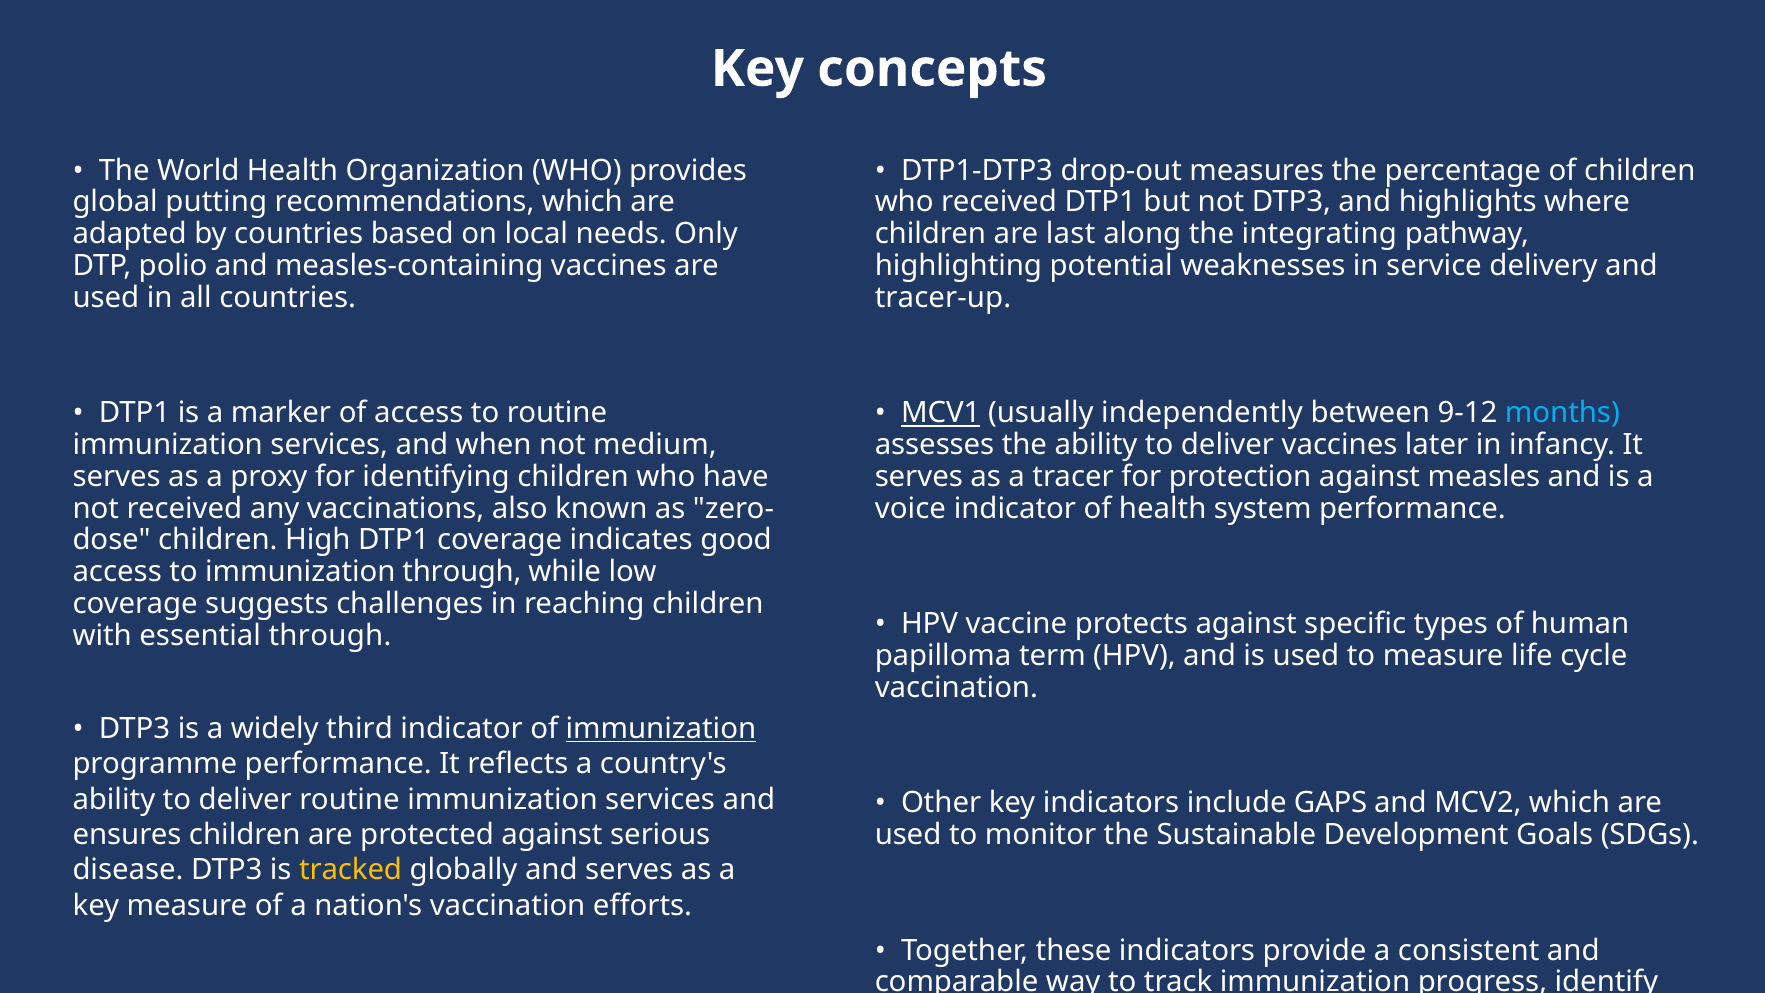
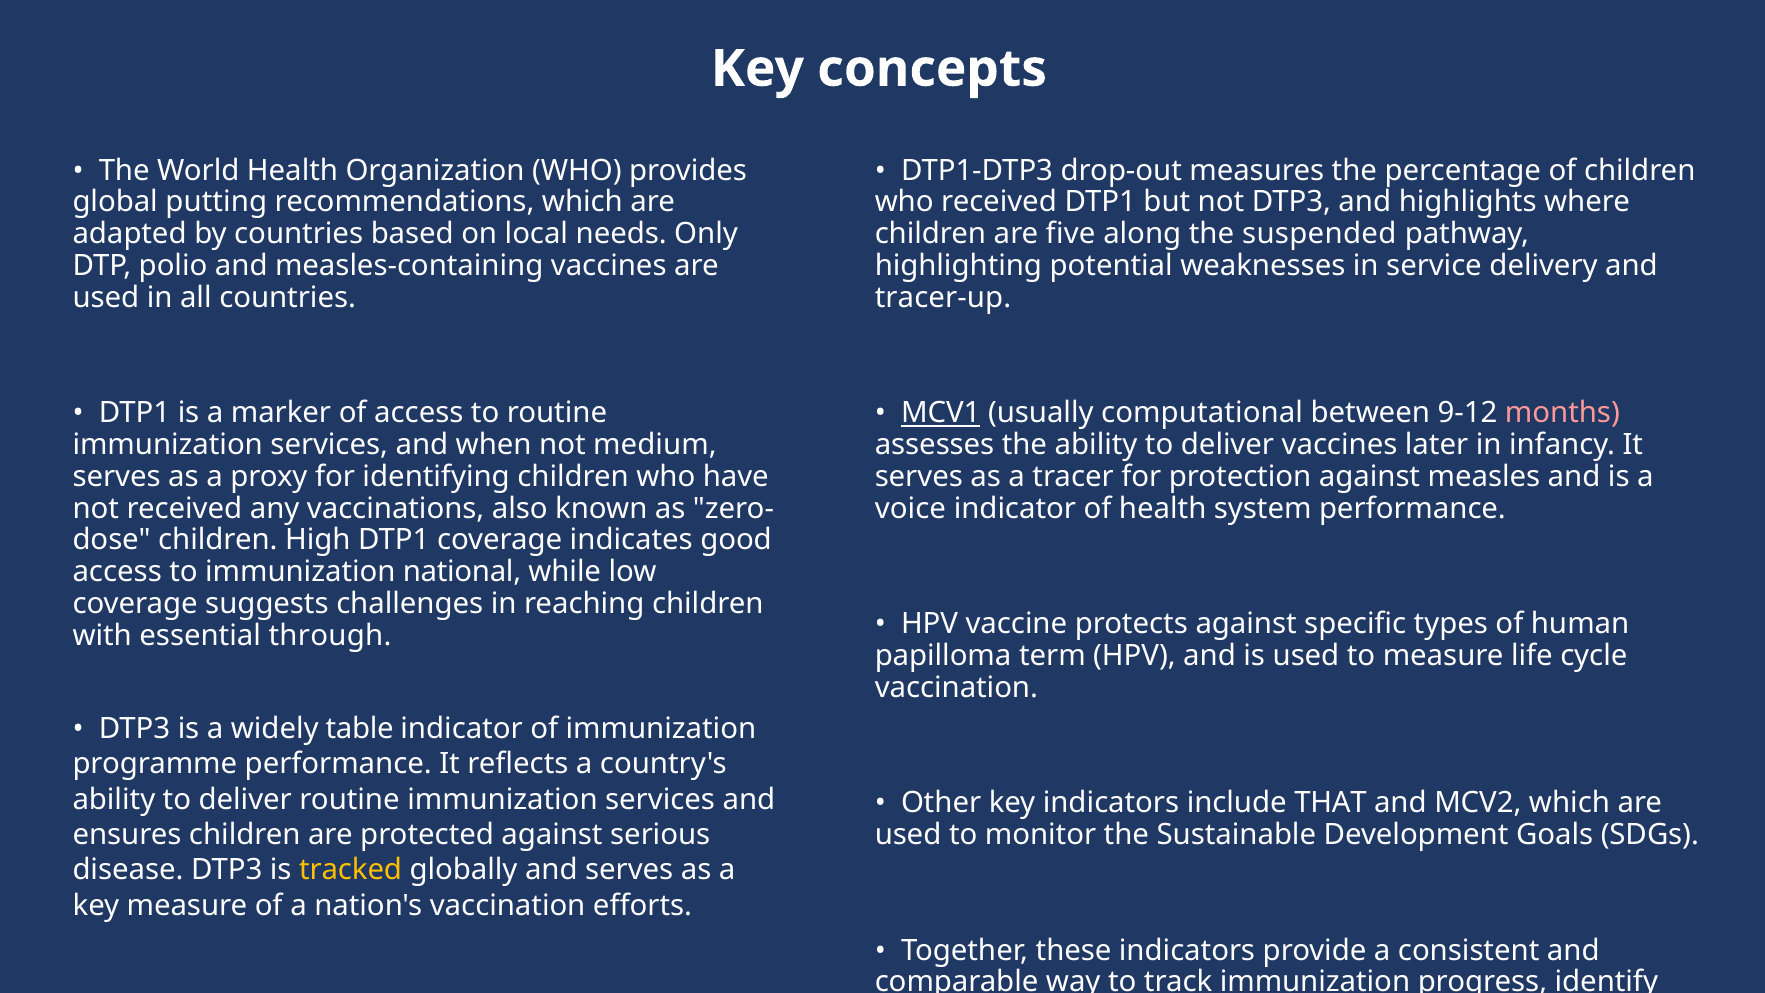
last: last -> five
integrating: integrating -> suspended
independently: independently -> computational
months colour: light blue -> pink
immunization through: through -> national
third: third -> table
immunization at (661, 729) underline: present -> none
GAPS: GAPS -> THAT
